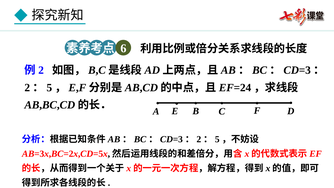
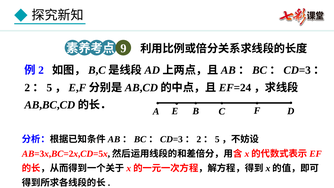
6: 6 -> 9
